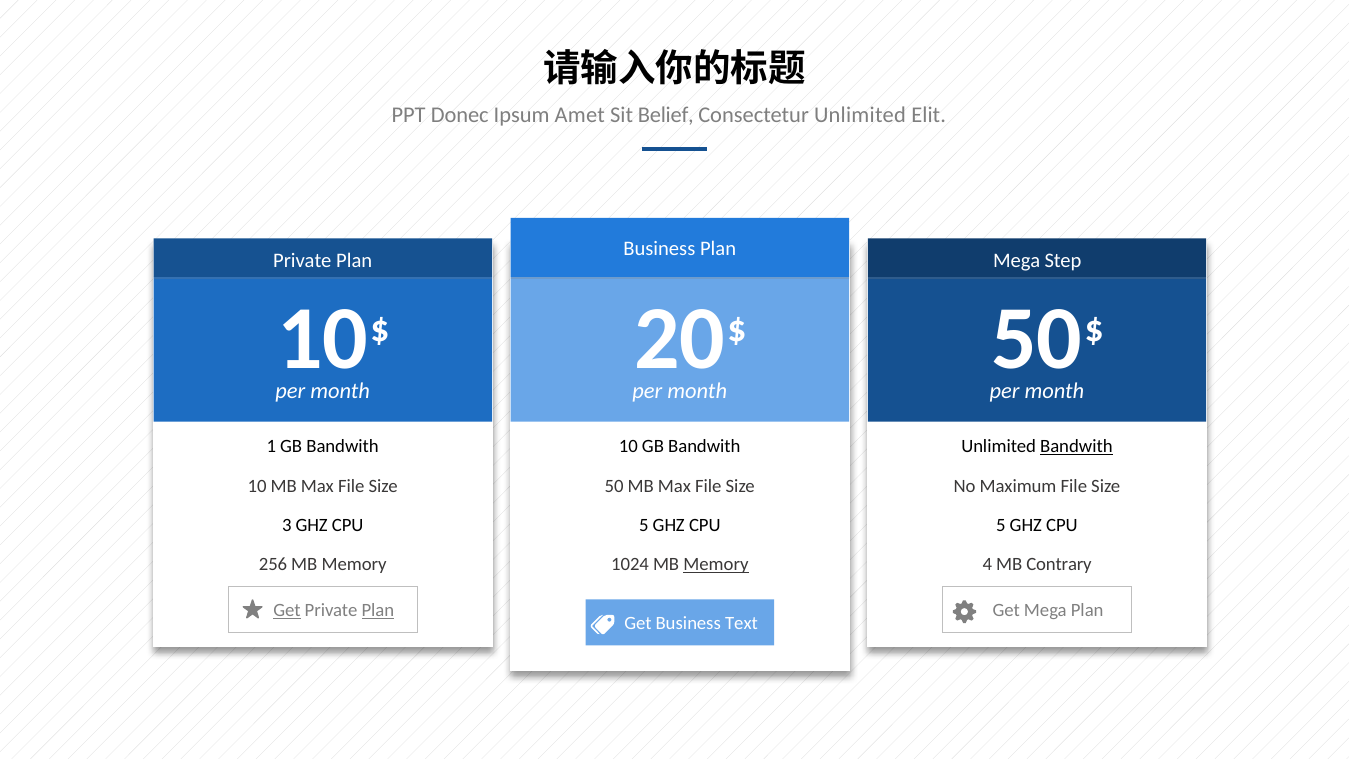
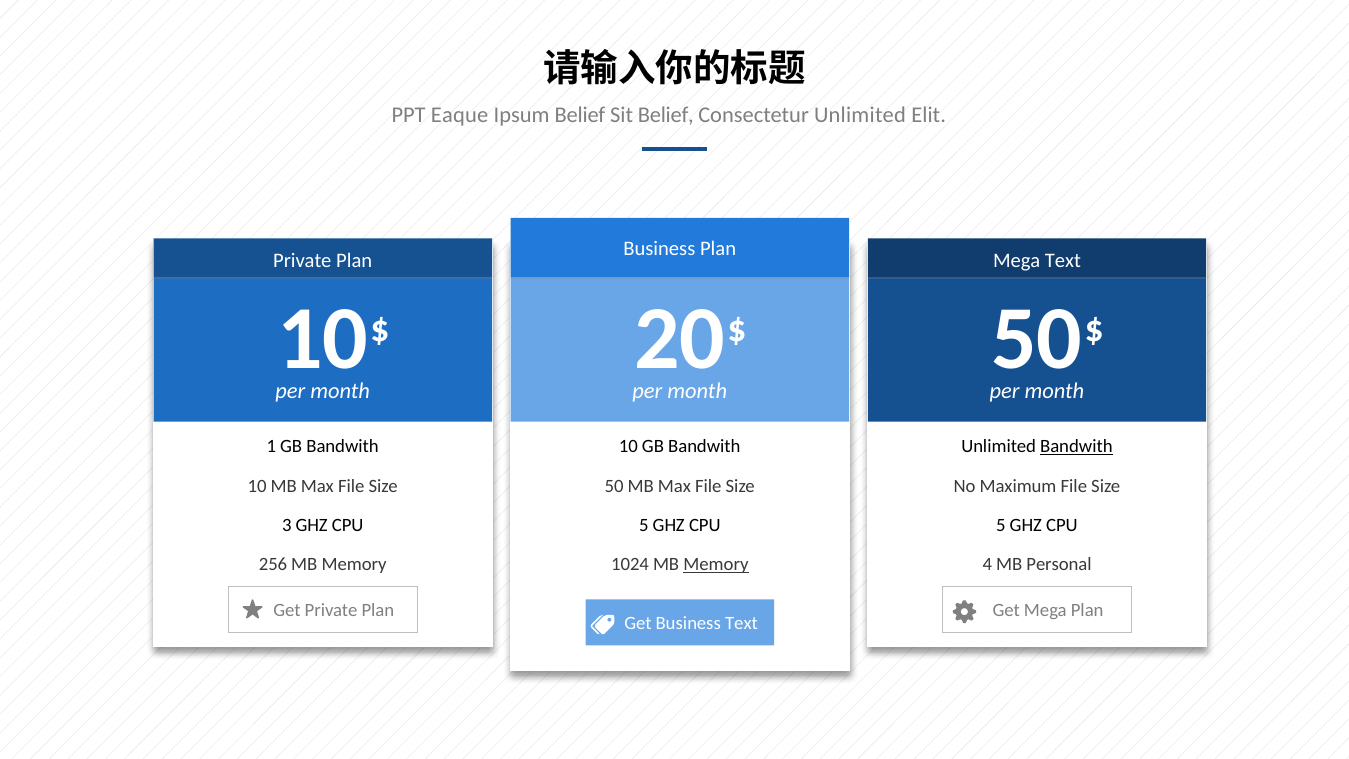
Donec: Donec -> Eaque
Ipsum Amet: Amet -> Belief
Mega Step: Step -> Text
Contrary: Contrary -> Personal
Get at (287, 610) underline: present -> none
Plan at (378, 610) underline: present -> none
